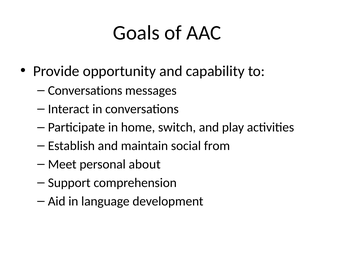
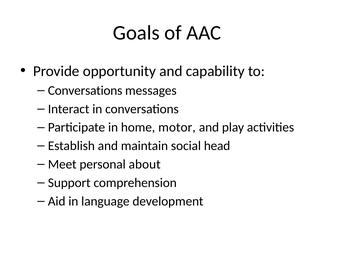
switch: switch -> motor
from: from -> head
